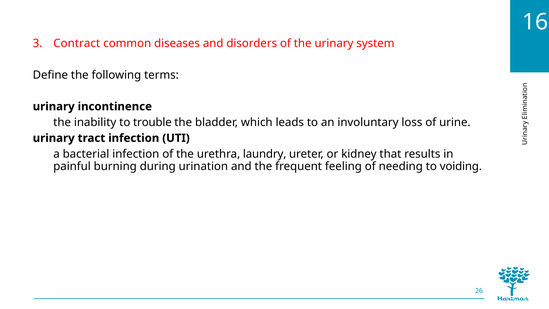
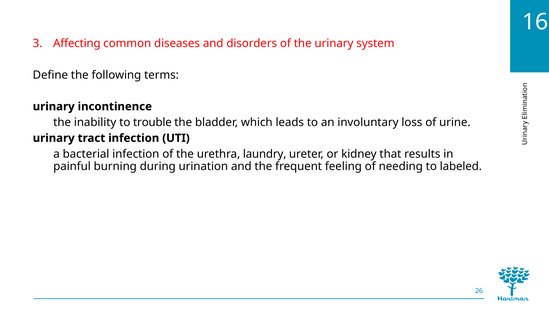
Contract: Contract -> Affecting
voiding: voiding -> labeled
